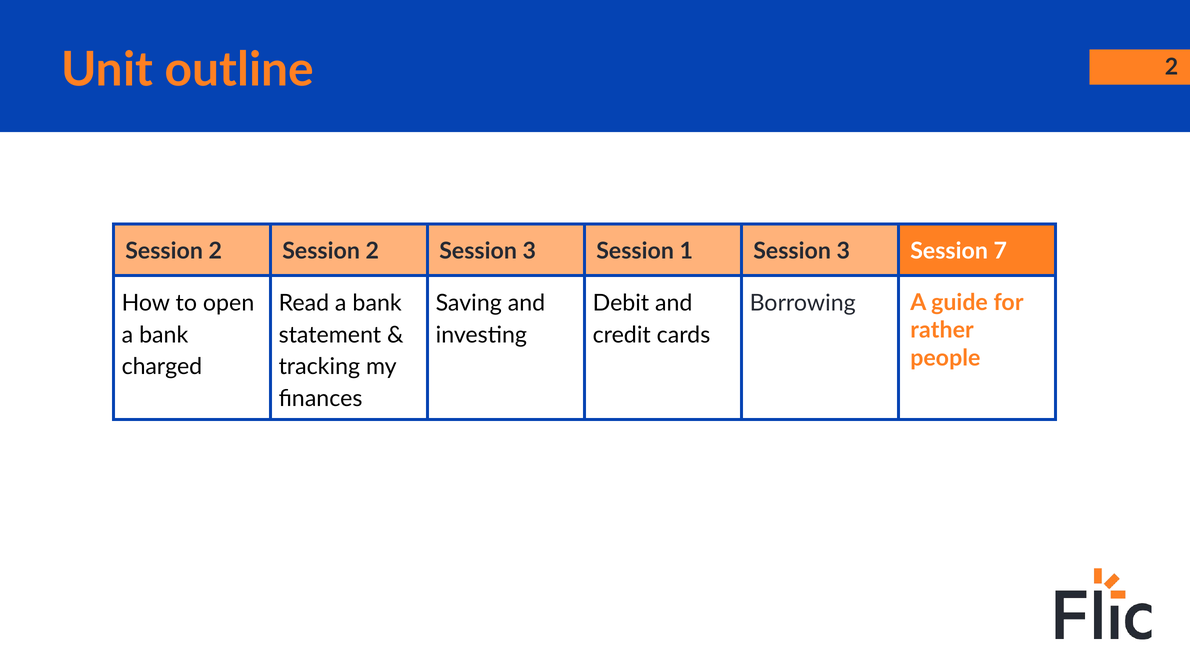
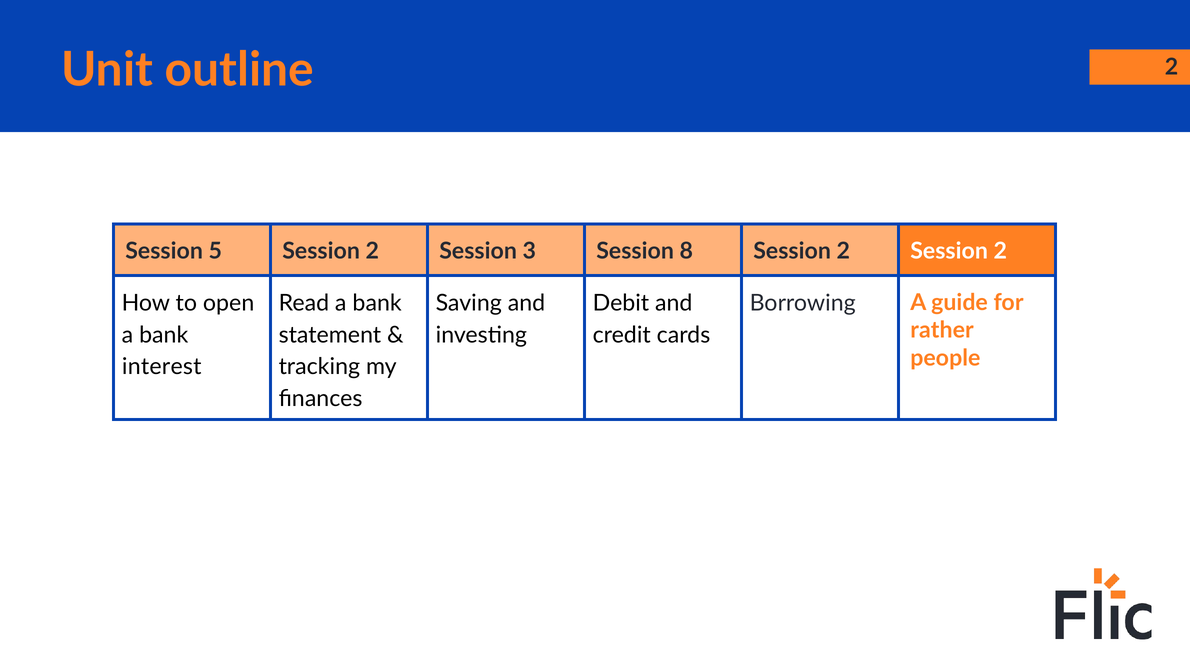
2 at (215, 251): 2 -> 5
1: 1 -> 8
3 at (843, 251): 3 -> 2
7 at (1000, 251): 7 -> 2
charged: charged -> interest
